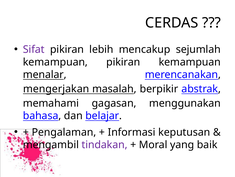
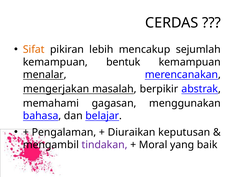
Sifat colour: purple -> orange
kemampuan pikiran: pikiran -> bentuk
Informasi: Informasi -> Diuraikan
